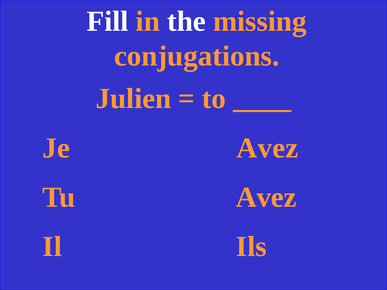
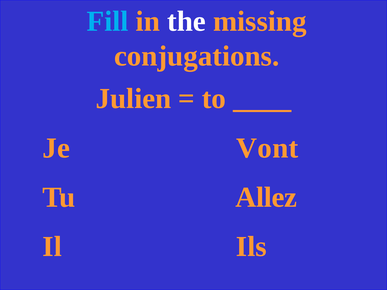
Fill colour: white -> light blue
Je Avez: Avez -> Vont
Tu Avez: Avez -> Allez
